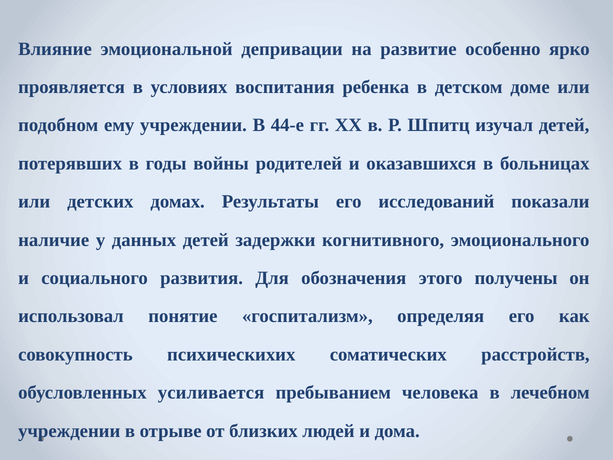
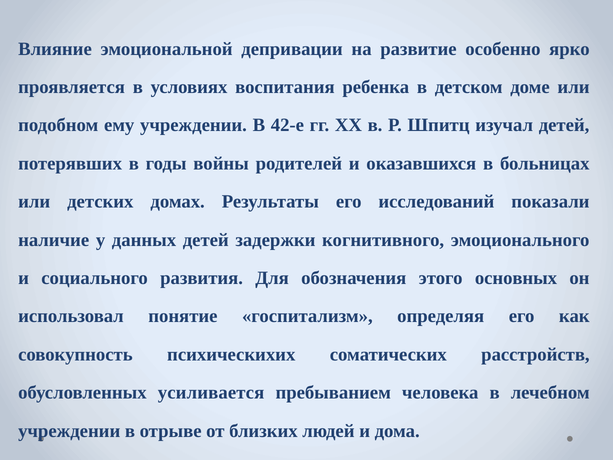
44-е: 44-е -> 42-е
получены: получены -> основных
